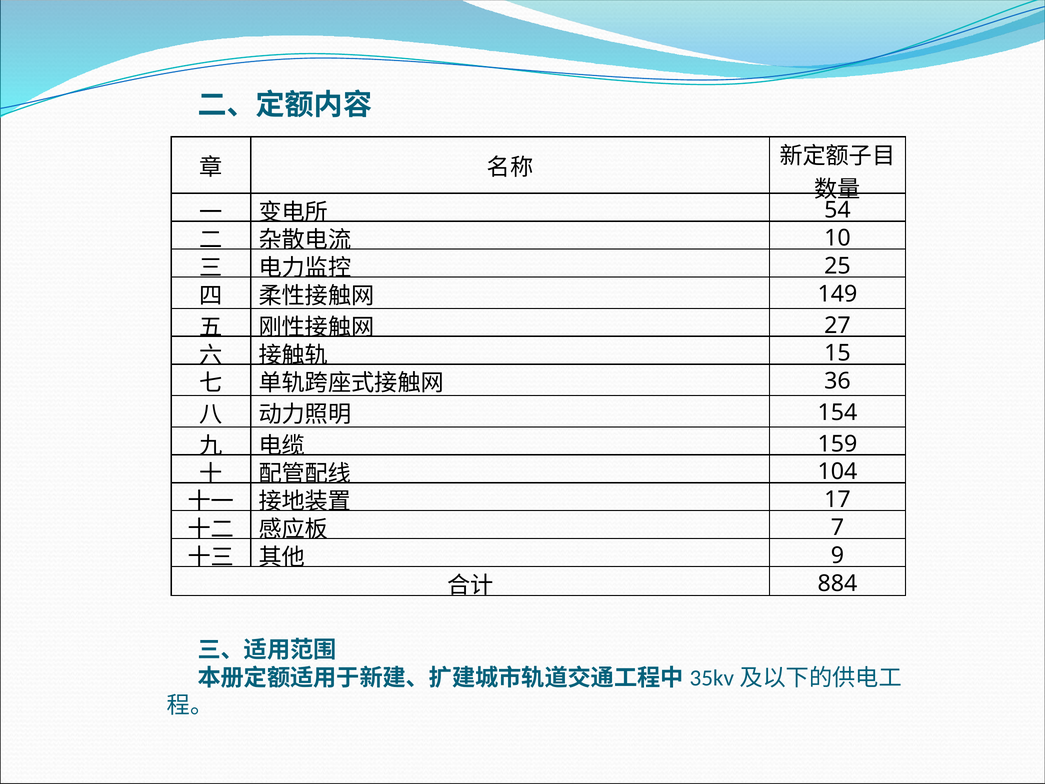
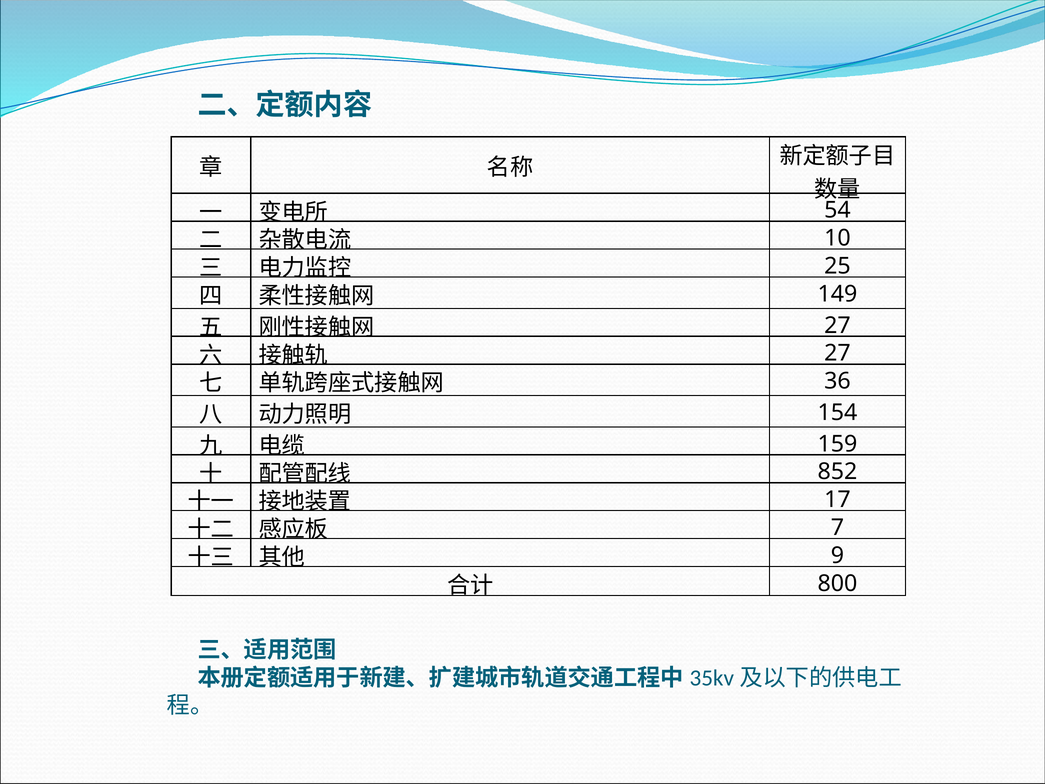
15 at (837, 353): 15 -> 27
104: 104 -> 852
884: 884 -> 800
